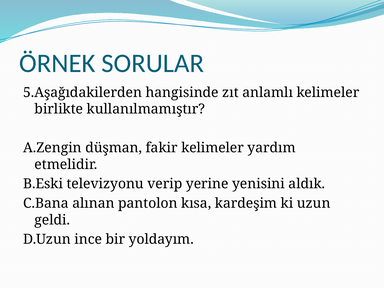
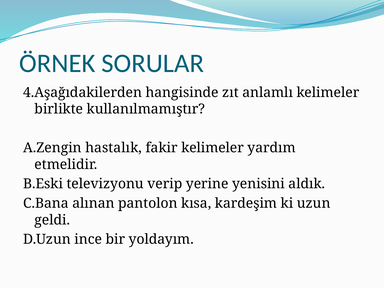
5.Aşağıdakilerden: 5.Aşağıdakilerden -> 4.Aşağıdakilerden
düşman: düşman -> hastalık
